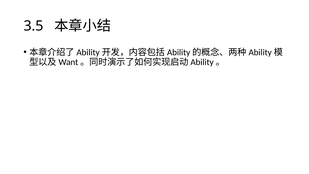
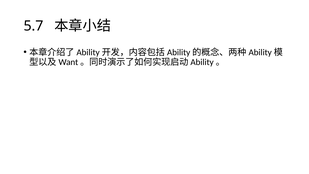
3.5: 3.5 -> 5.7
